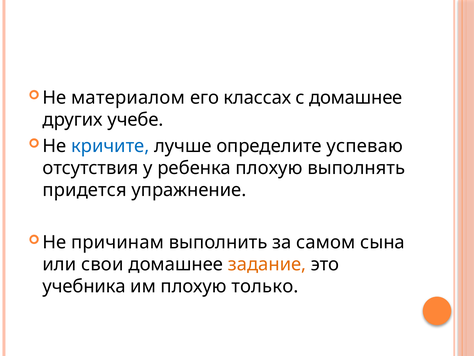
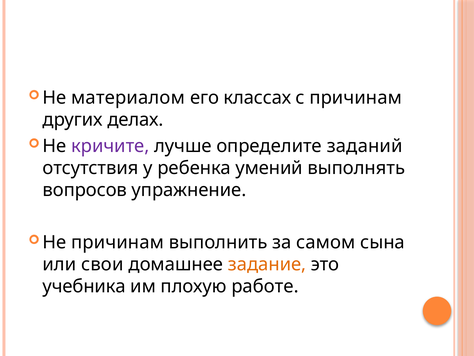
с домашнее: домашнее -> причинам
учебе: учебе -> делах
кричите colour: blue -> purple
успеваю: успеваю -> заданий
ребенка плохую: плохую -> умений
придется: придется -> вопросов
только: только -> работе
